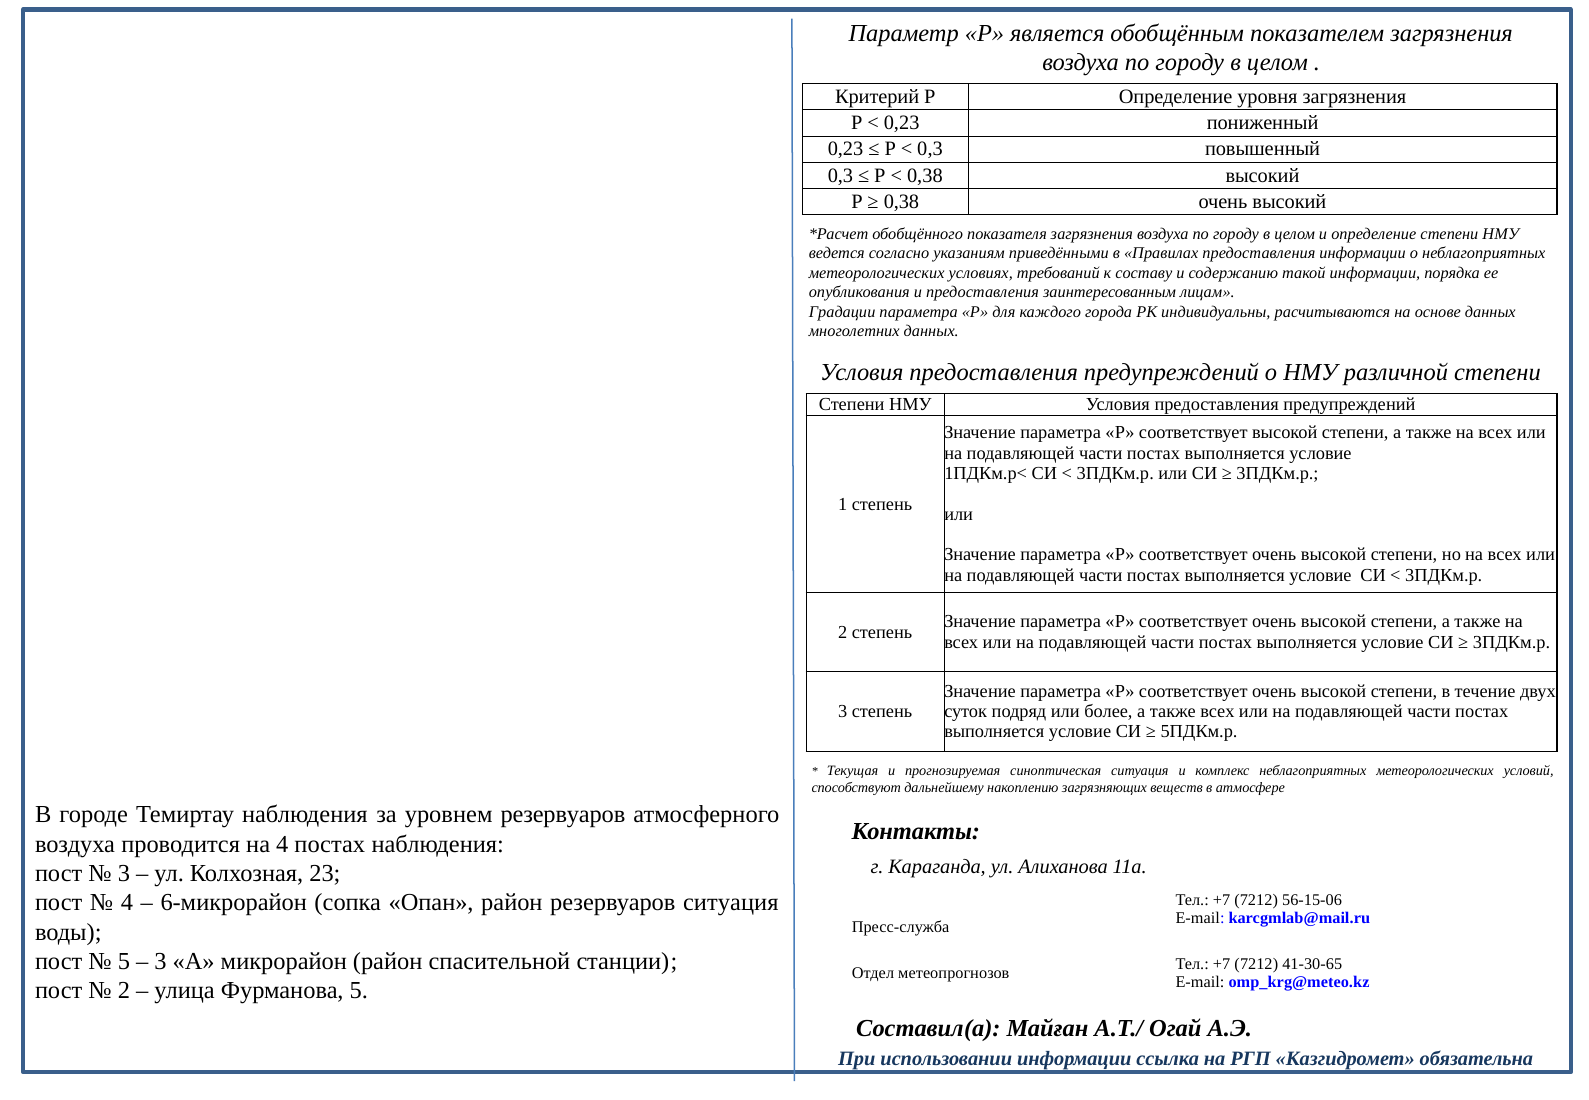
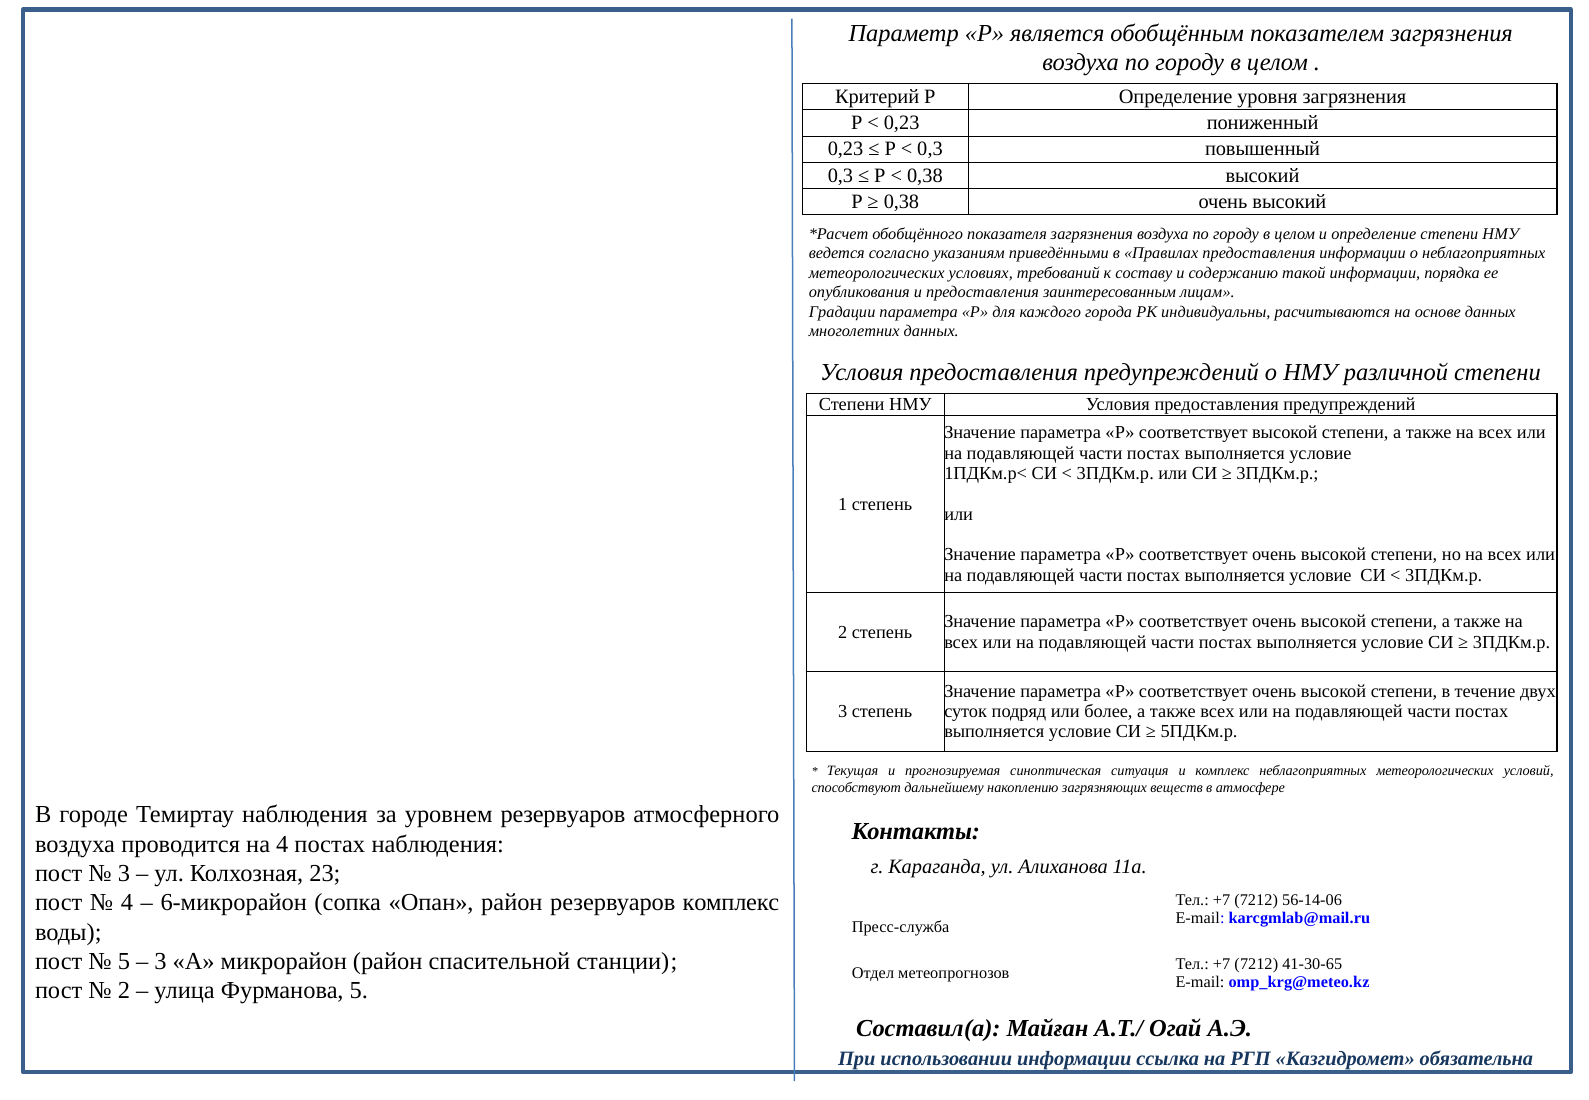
резервуаров ситуация: ситуация -> комплекс
56-15-06: 56-15-06 -> 56-14-06
